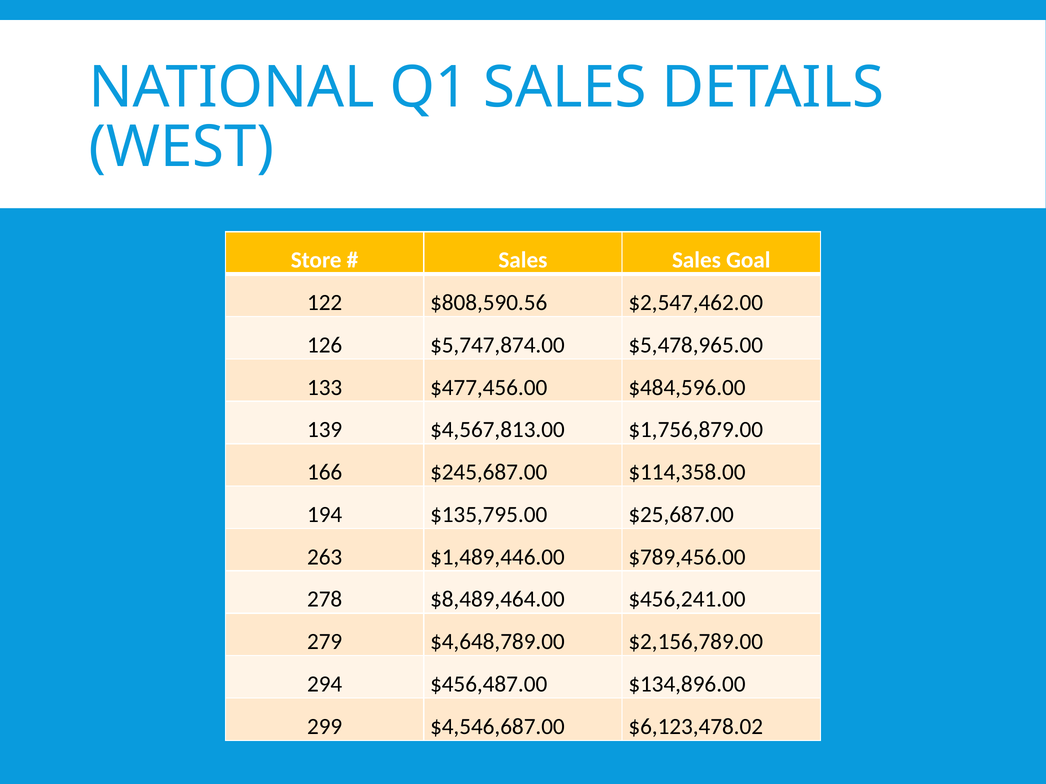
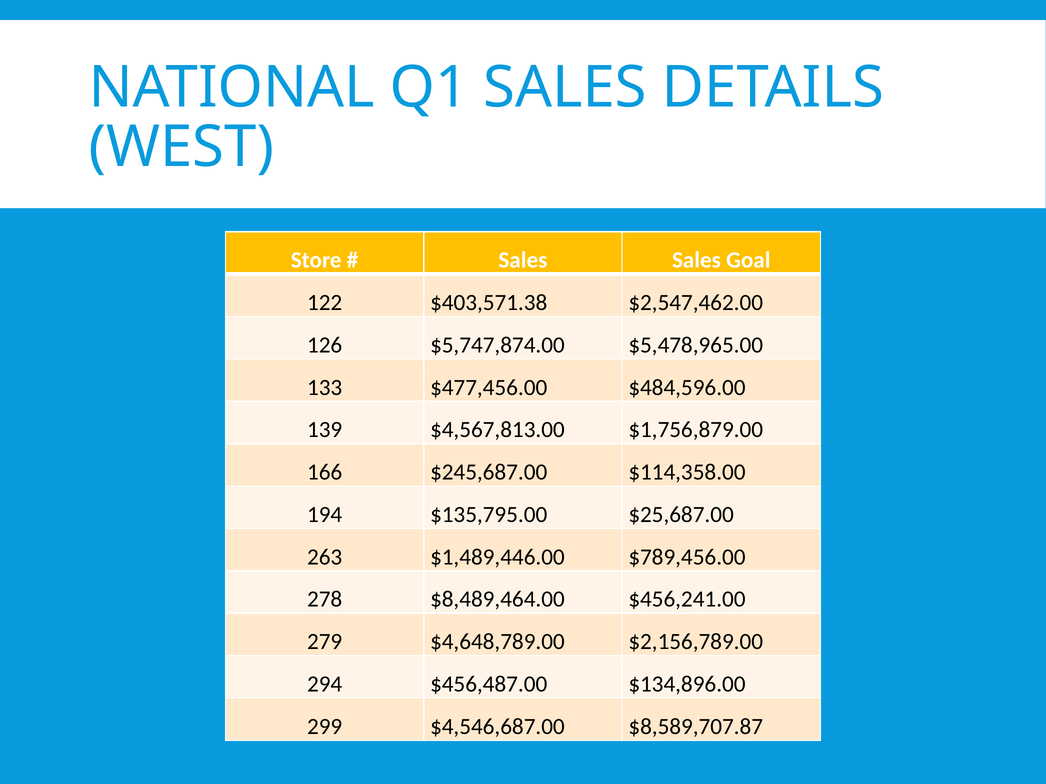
$808,590.56: $808,590.56 -> $403,571.38
$6,123,478.02: $6,123,478.02 -> $8,589,707.87
